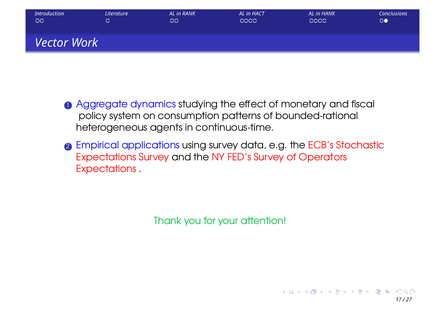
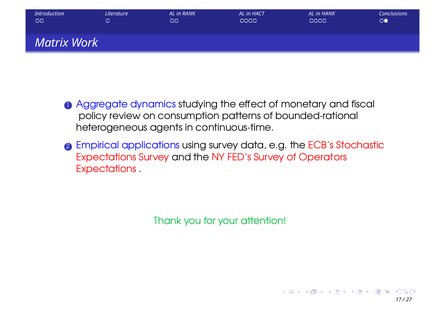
Vector: Vector -> Matrix
system: system -> review
